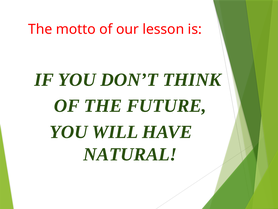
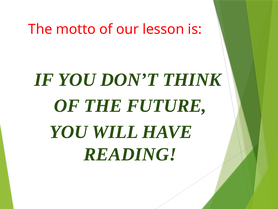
NATURAL: NATURAL -> READING
